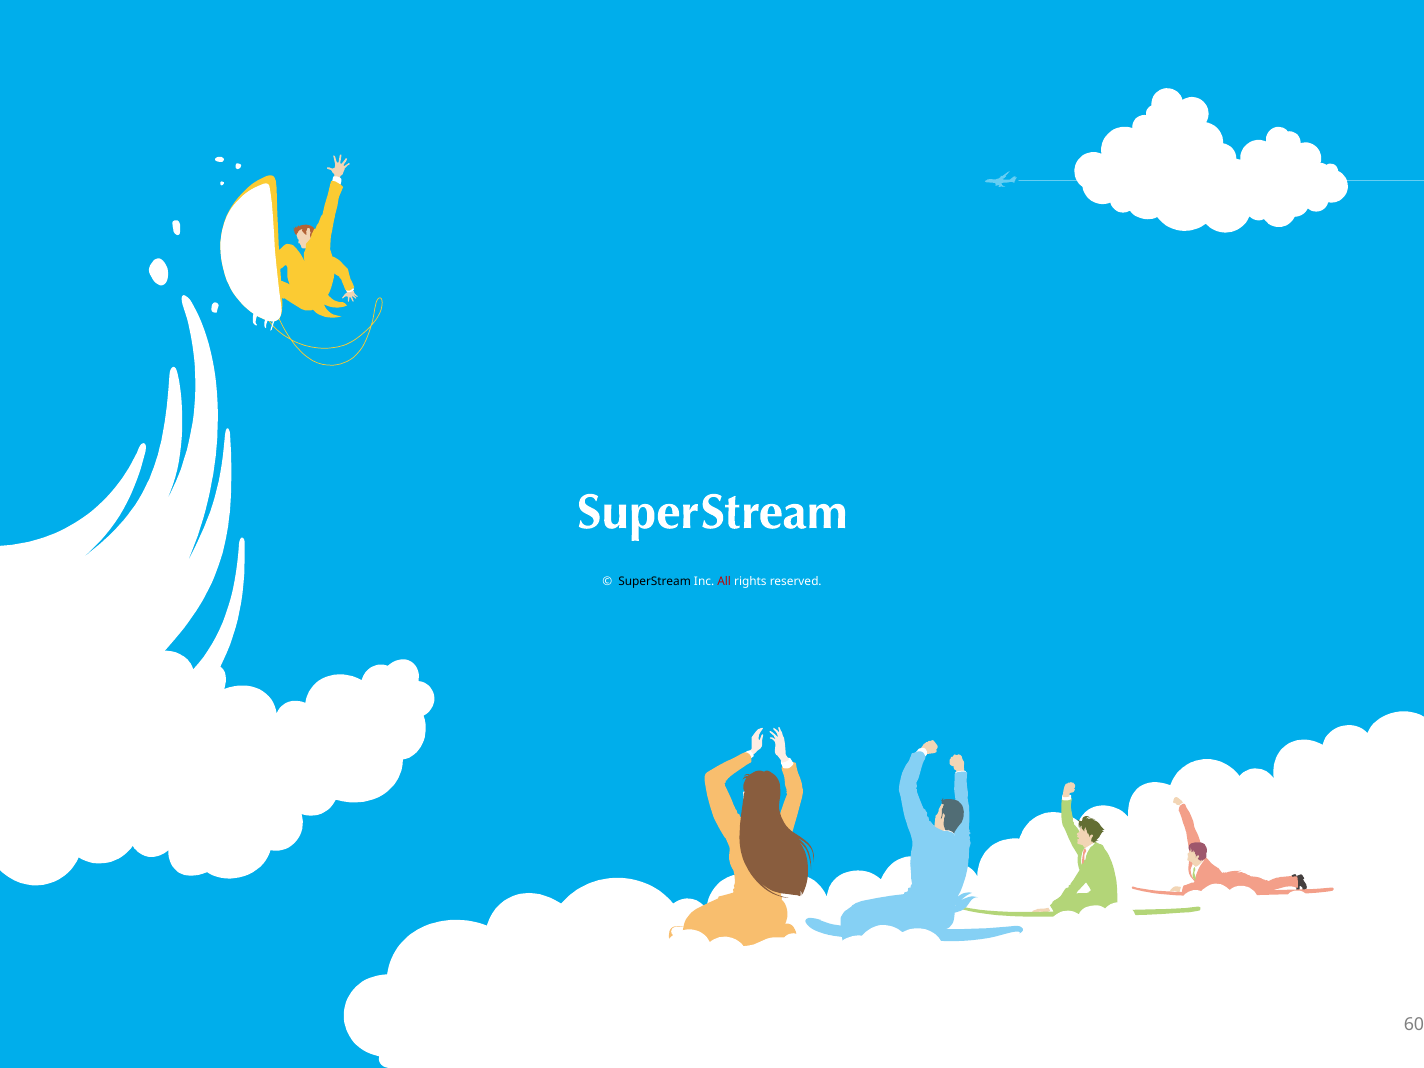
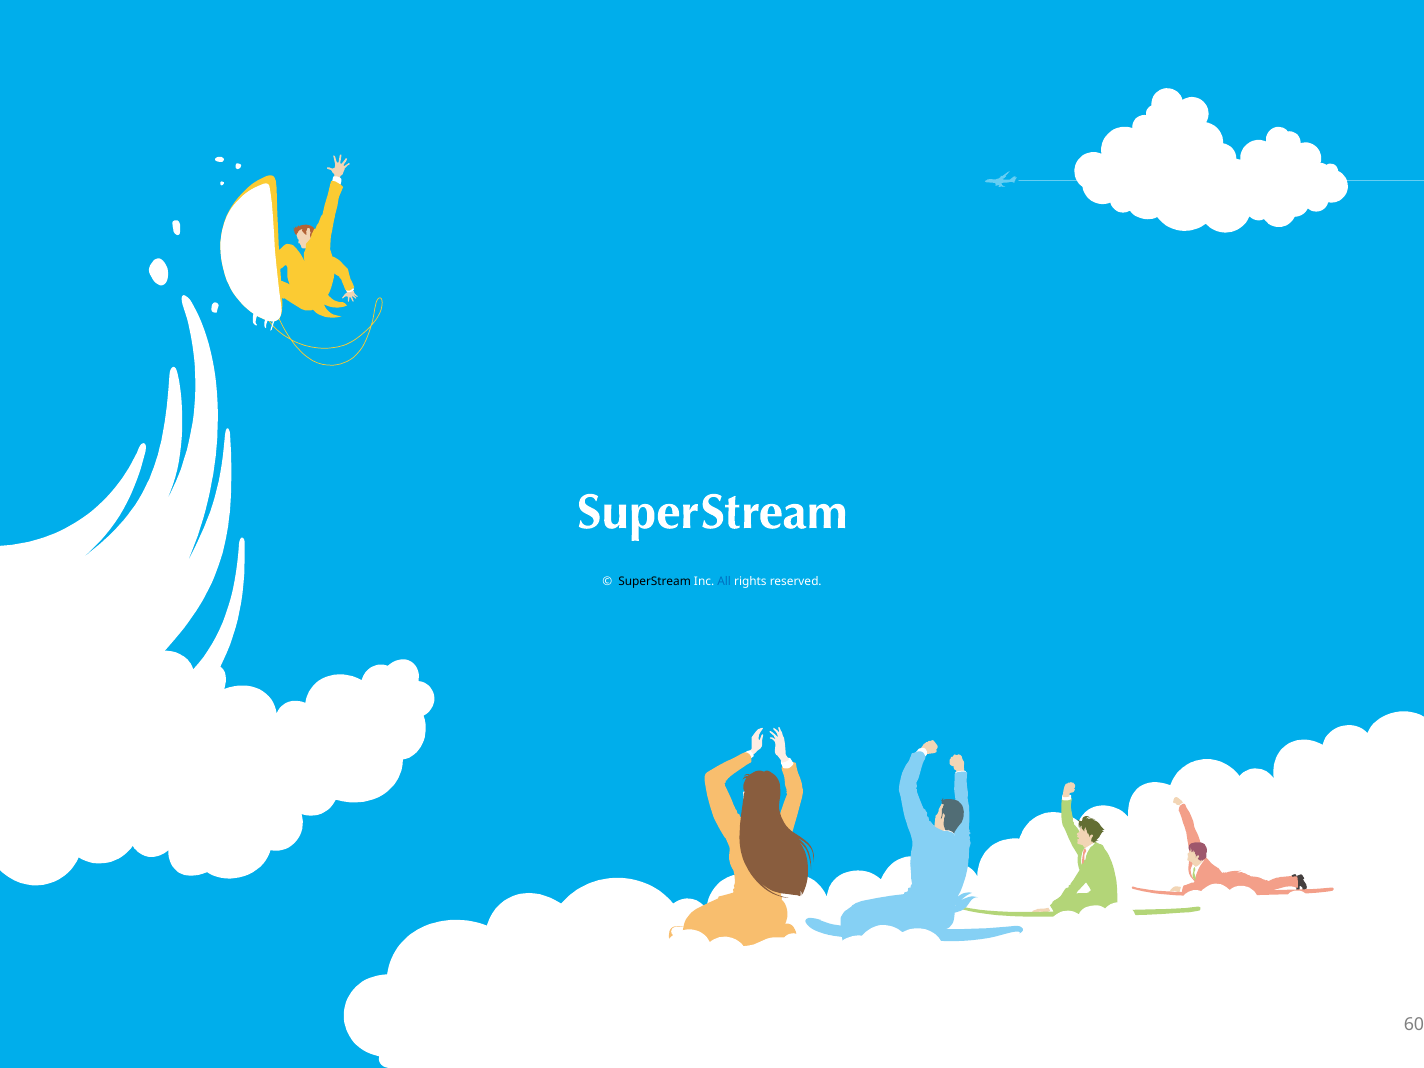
All colour: red -> blue
